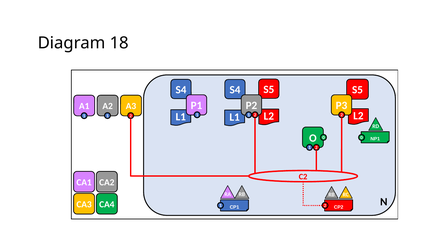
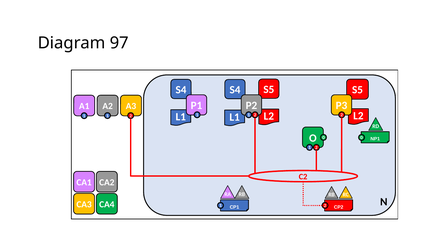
18: 18 -> 97
